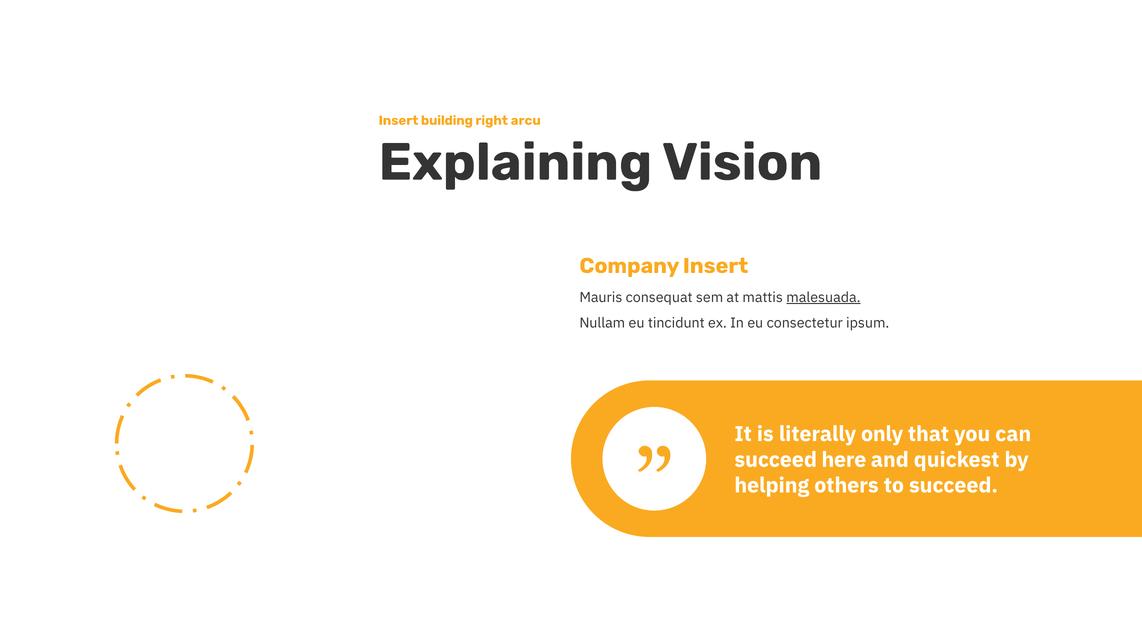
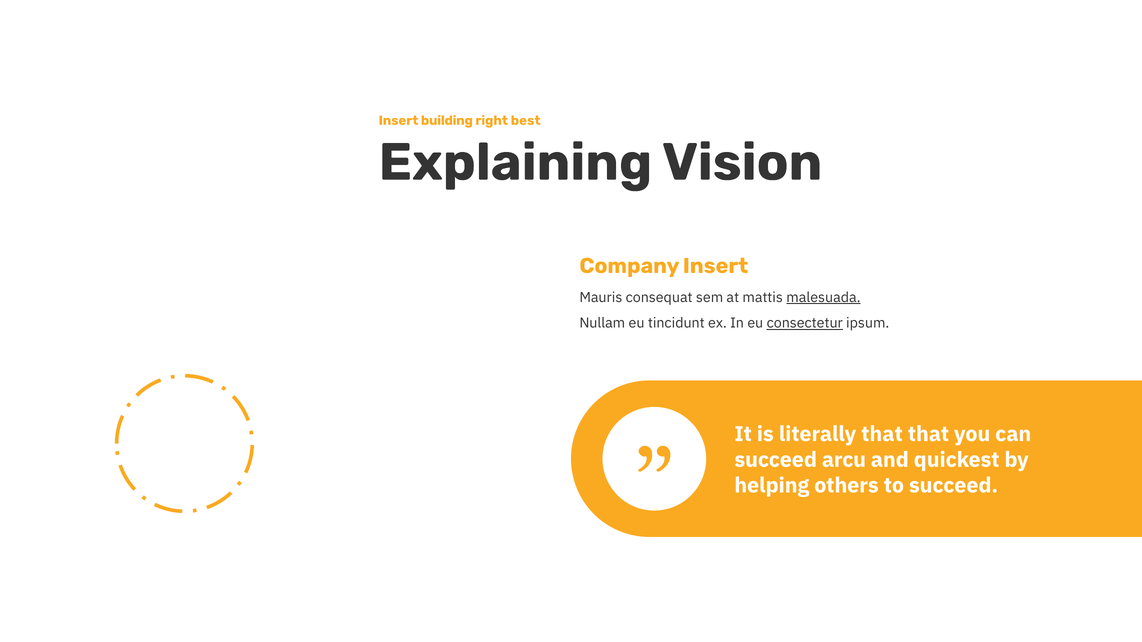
arcu: arcu -> best
consectetur underline: none -> present
literally only: only -> that
here: here -> arcu
